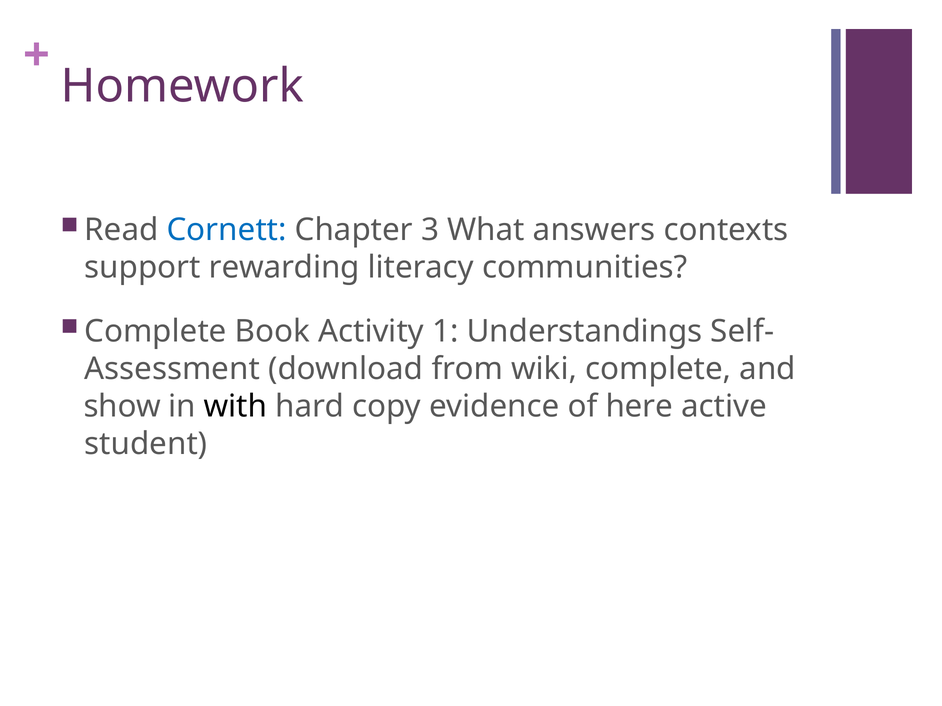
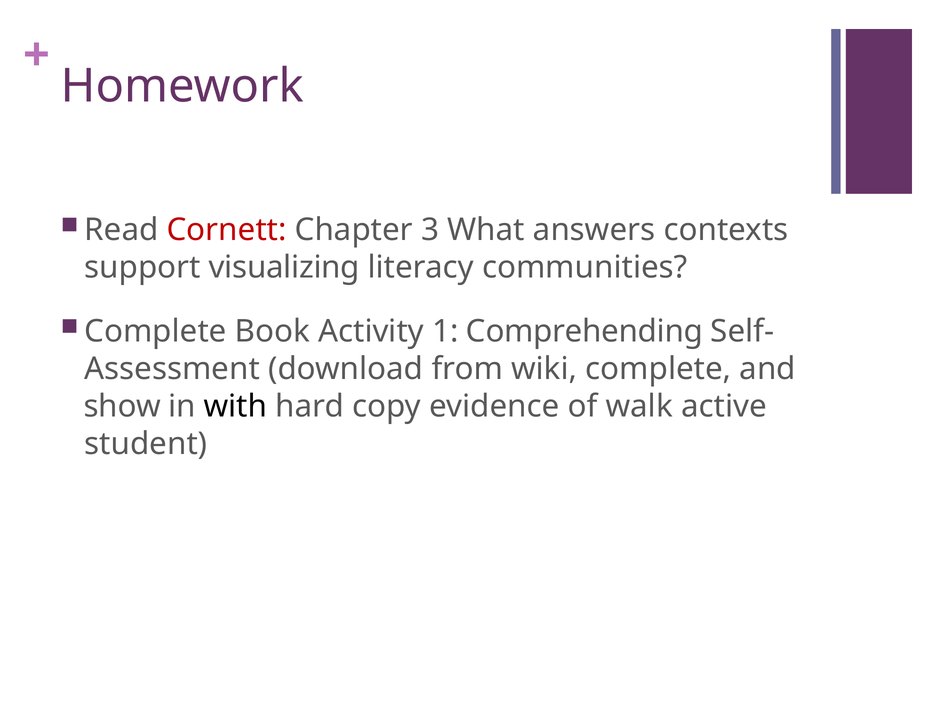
Cornett colour: blue -> red
rewarding: rewarding -> visualizing
Understandings: Understandings -> Comprehending
here: here -> walk
